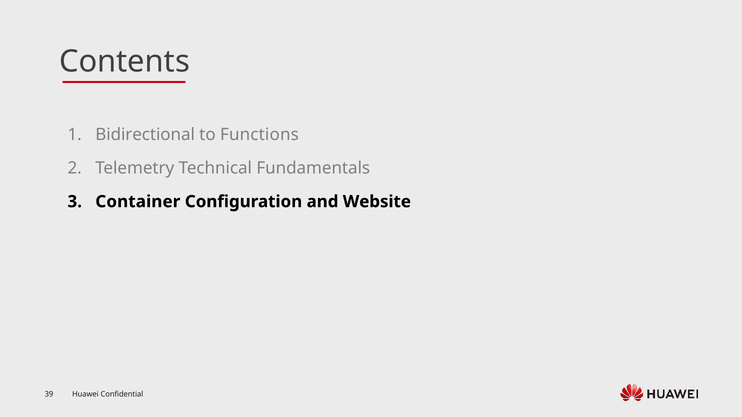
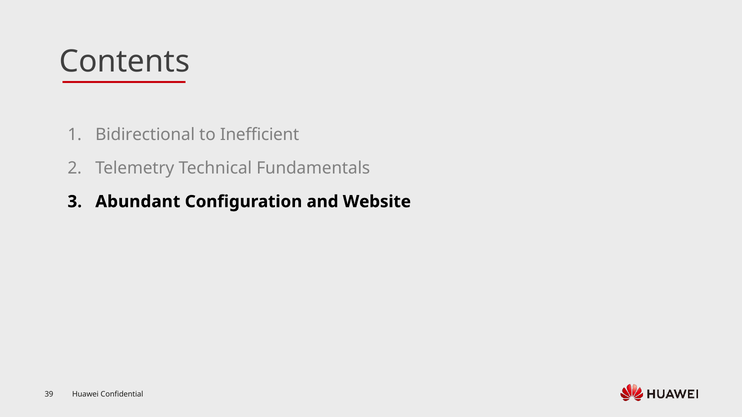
Functions: Functions -> Inefficient
Container: Container -> Abundant
